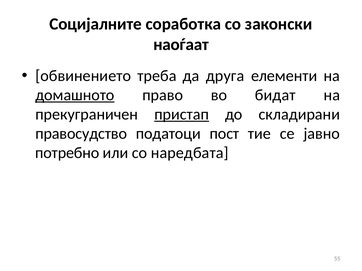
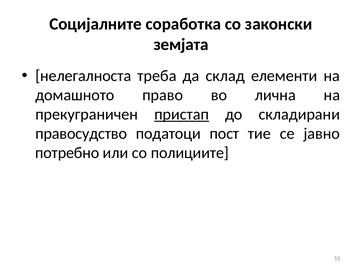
наоѓаат: наоѓаат -> земјата
обвинението: обвинението -> нелегалноста
друга: друга -> склад
домашното underline: present -> none
бидат: бидат -> лична
наредбата: наредбата -> полициите
